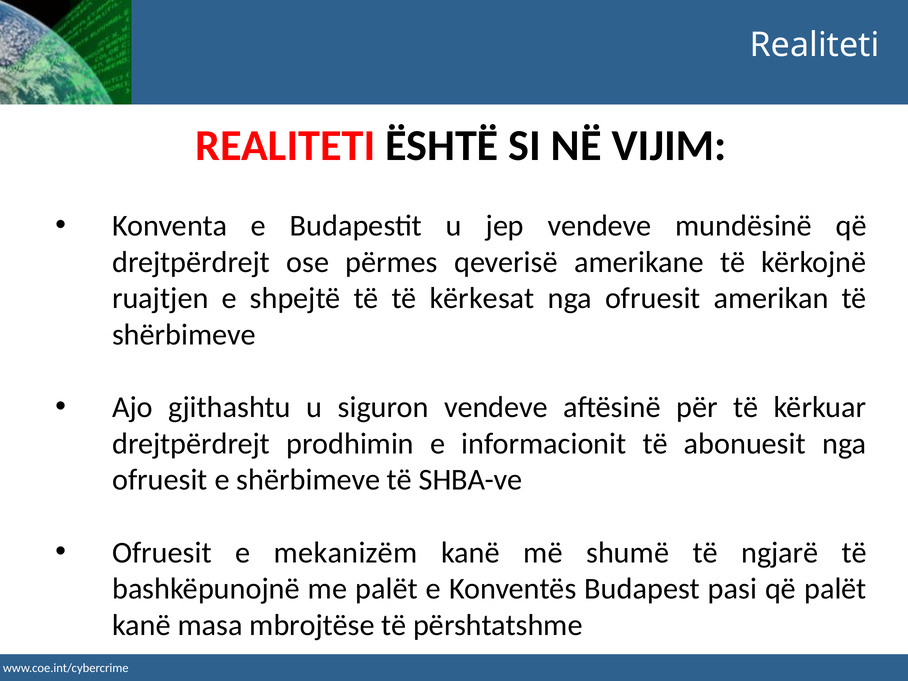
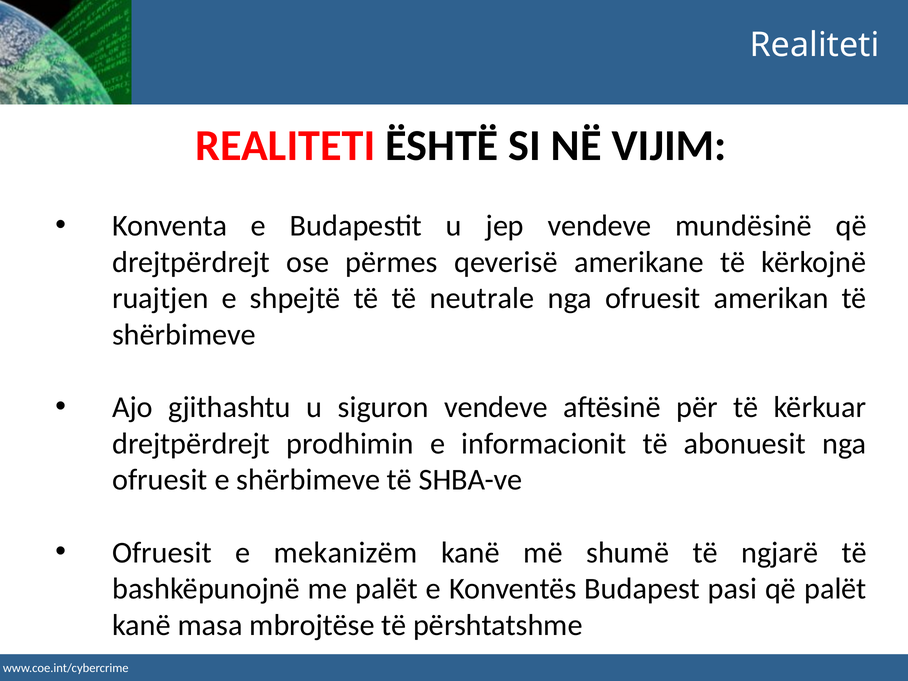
kërkesat: kërkesat -> neutrale
